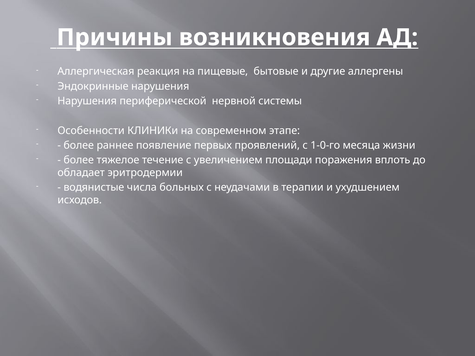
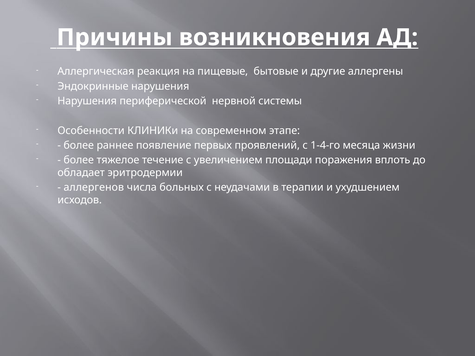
1-0-го: 1-0-го -> 1-4-го
водянистые: водянистые -> аллергенов
